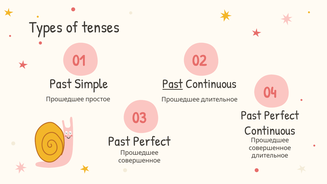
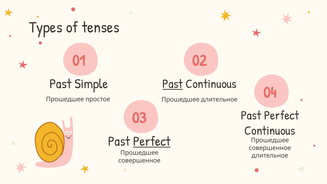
Perfect at (152, 141) underline: none -> present
